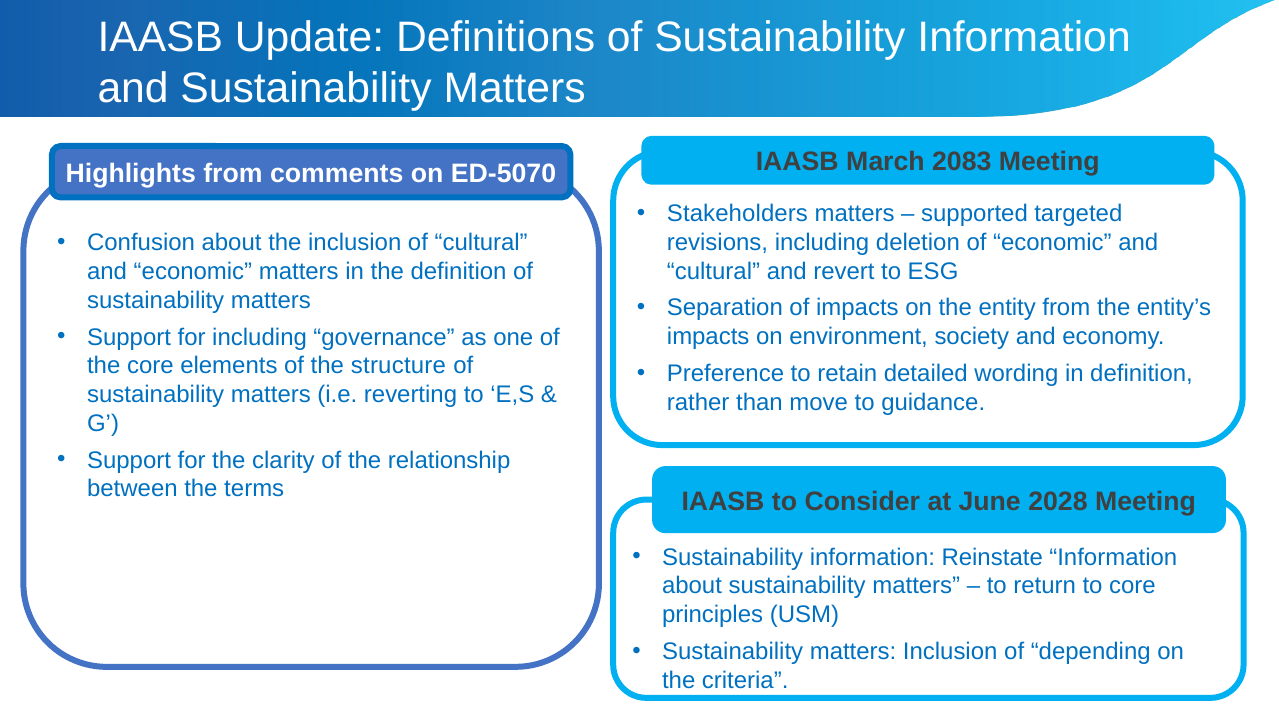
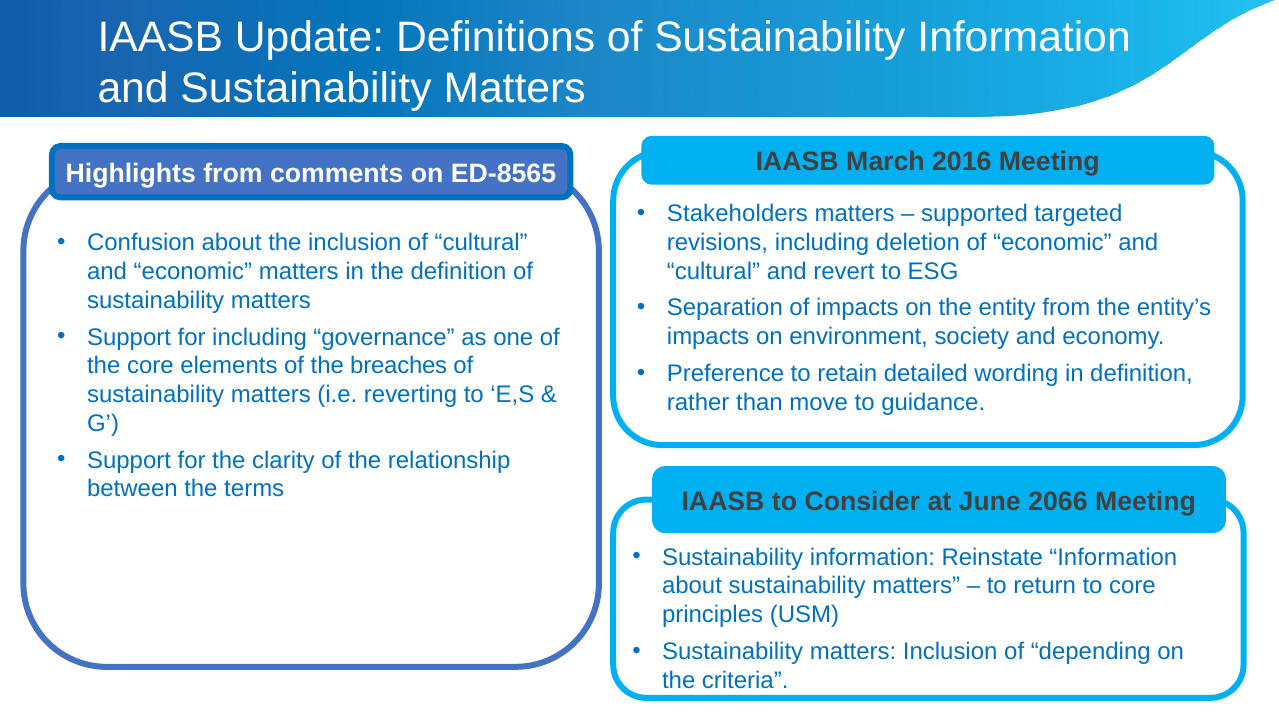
2083: 2083 -> 2016
ED-5070: ED-5070 -> ED-8565
structure: structure -> breaches
2028: 2028 -> 2066
